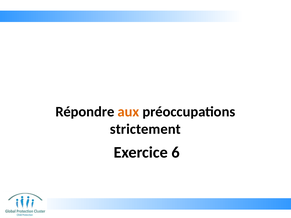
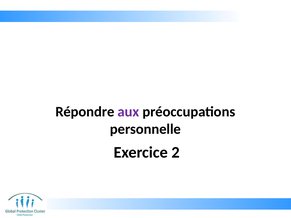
aux colour: orange -> purple
strictement: strictement -> personnelle
6: 6 -> 2
